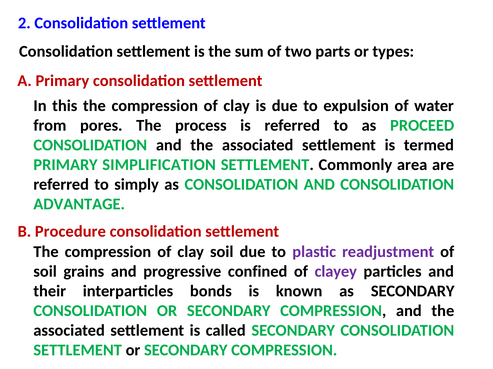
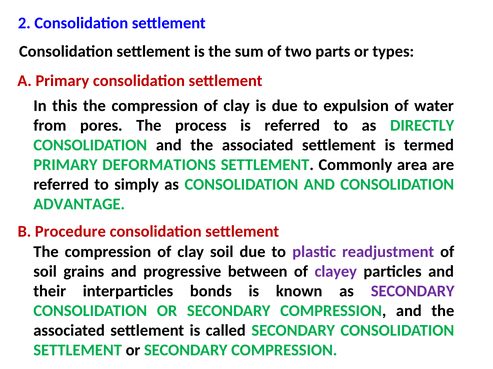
PROCEED: PROCEED -> DIRECTLY
SIMPLIFICATION: SIMPLIFICATION -> DEFORMATIONS
confined: confined -> between
SECONDARY at (413, 292) colour: black -> purple
